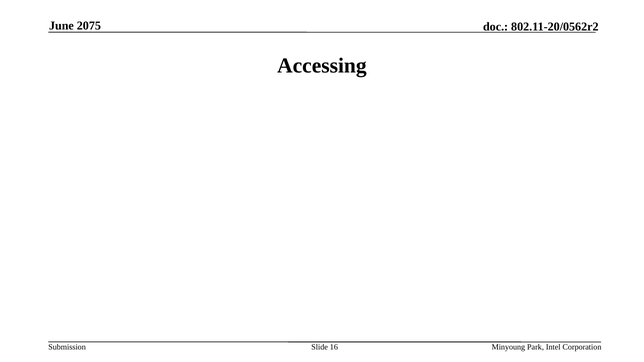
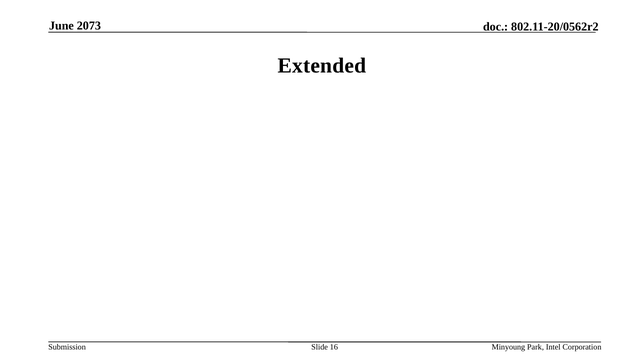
2075: 2075 -> 2073
Accessing: Accessing -> Extended
